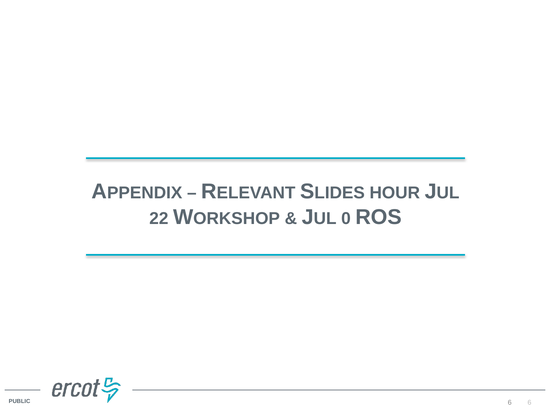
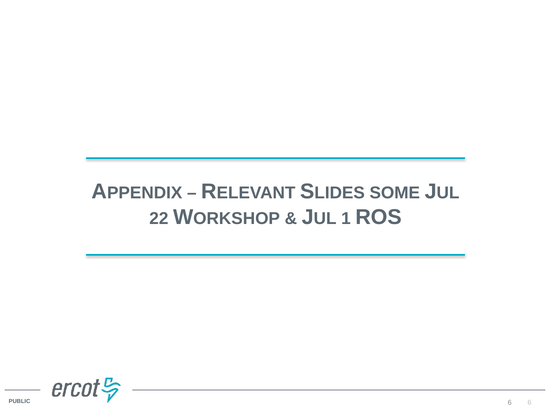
HOUR: HOUR -> SOME
0: 0 -> 1
